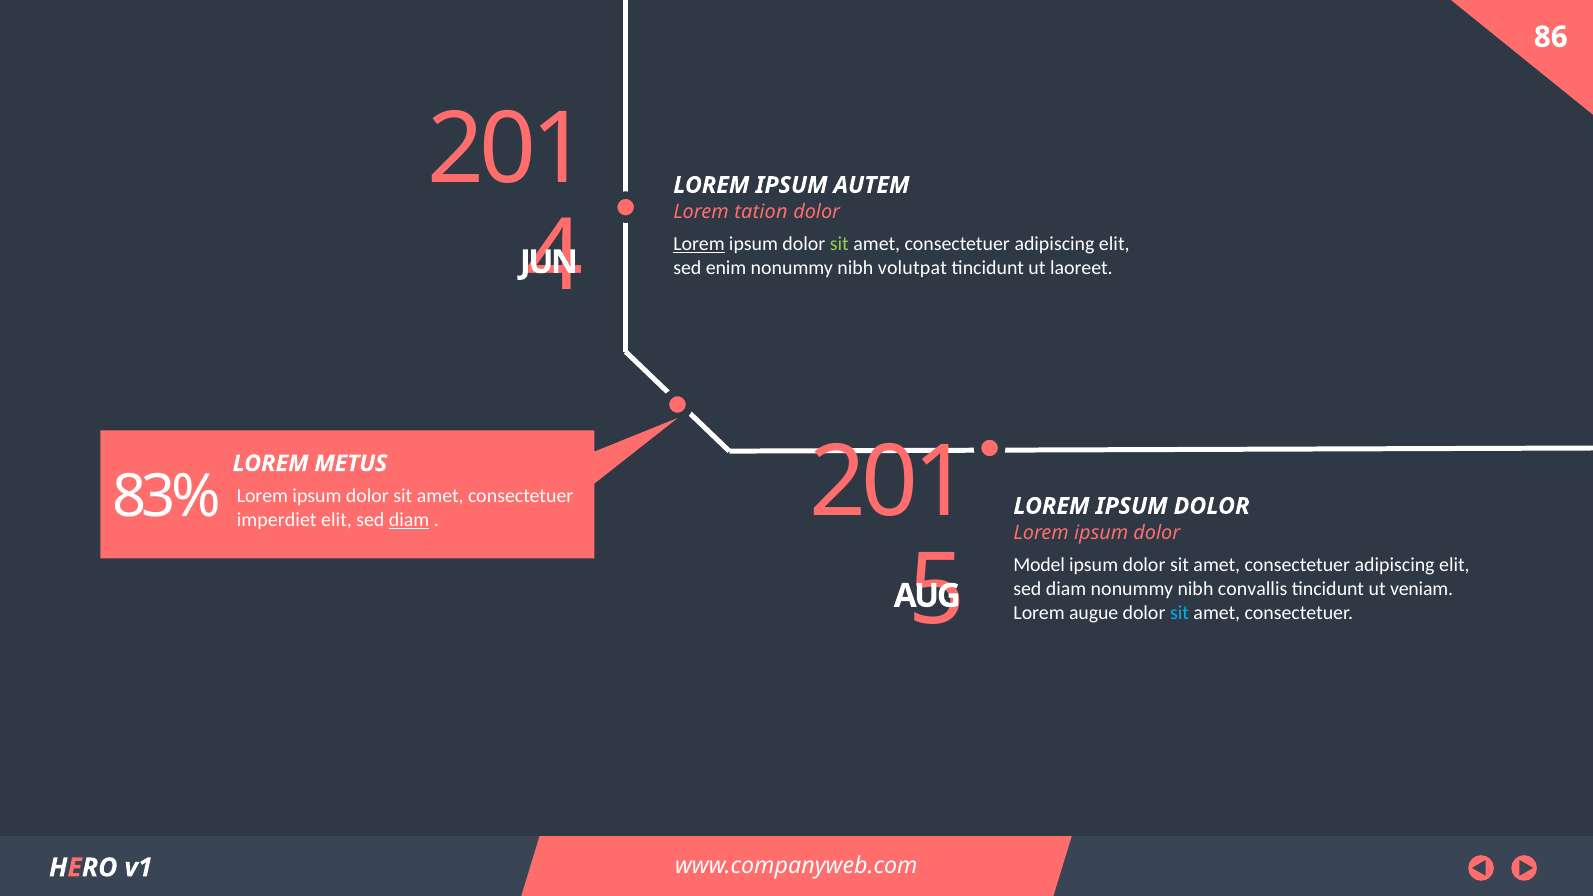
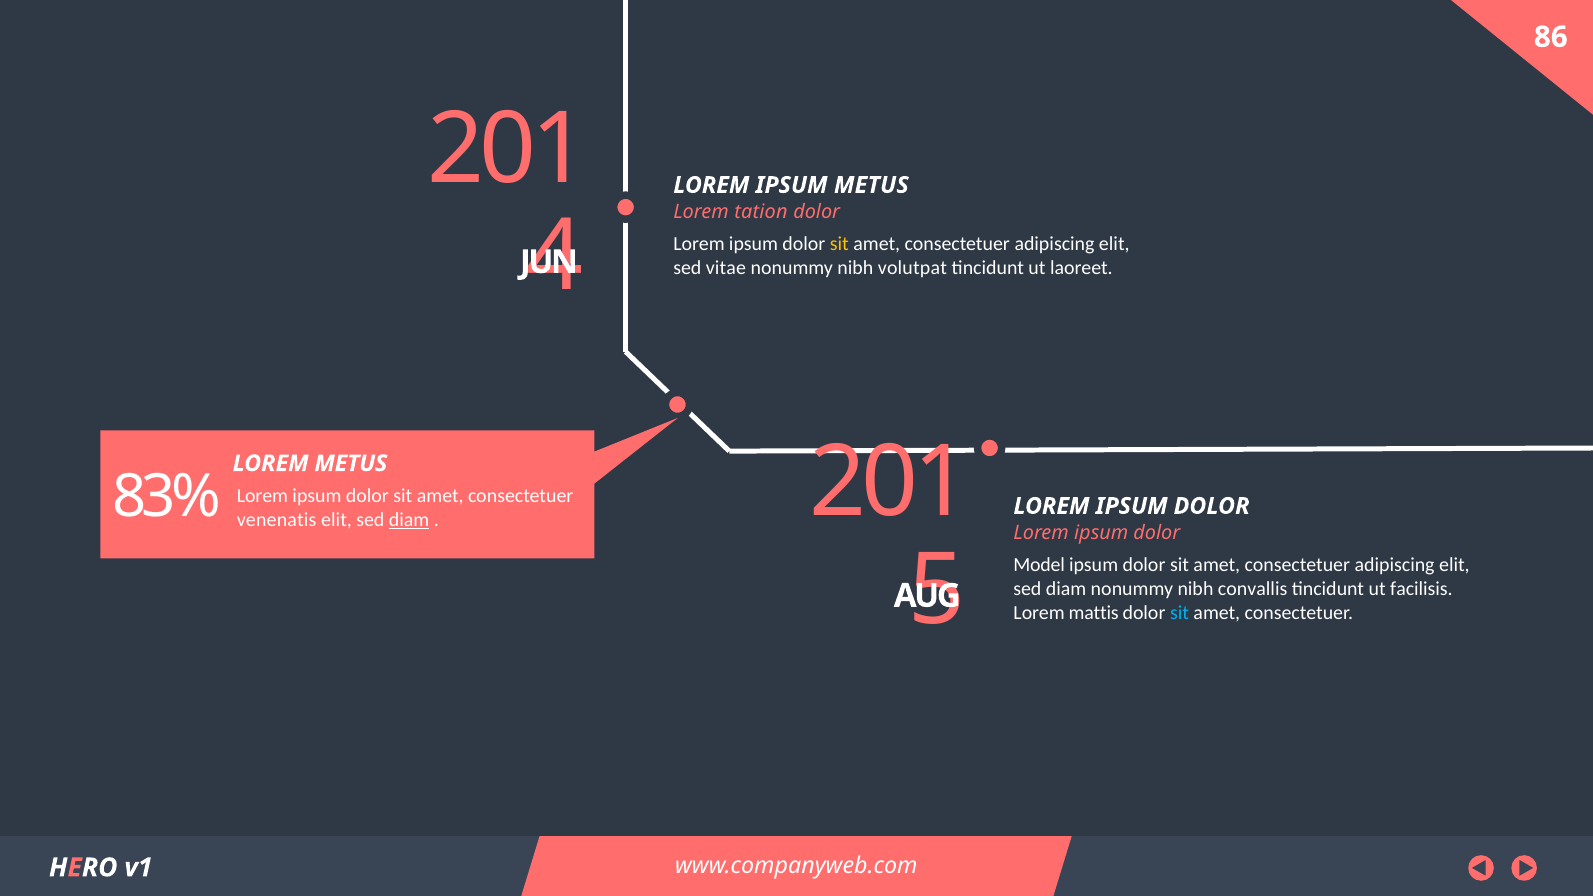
IPSUM AUTEM: AUTEM -> METUS
Lorem at (699, 244) underline: present -> none
sit at (839, 244) colour: light green -> yellow
enim: enim -> vitae
imperdiet: imperdiet -> venenatis
veniam: veniam -> facilisis
augue: augue -> mattis
